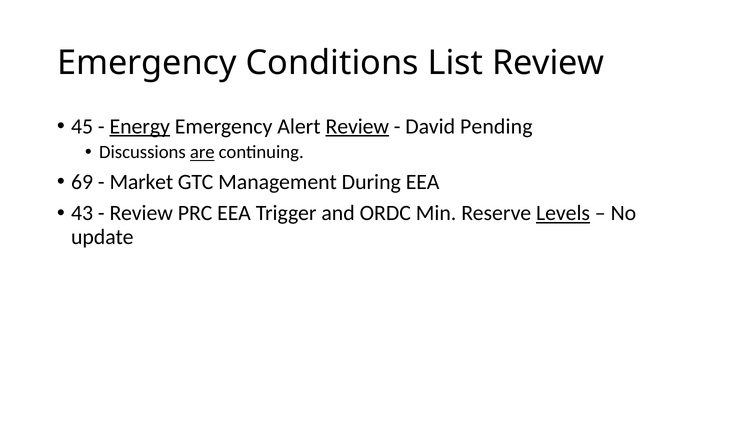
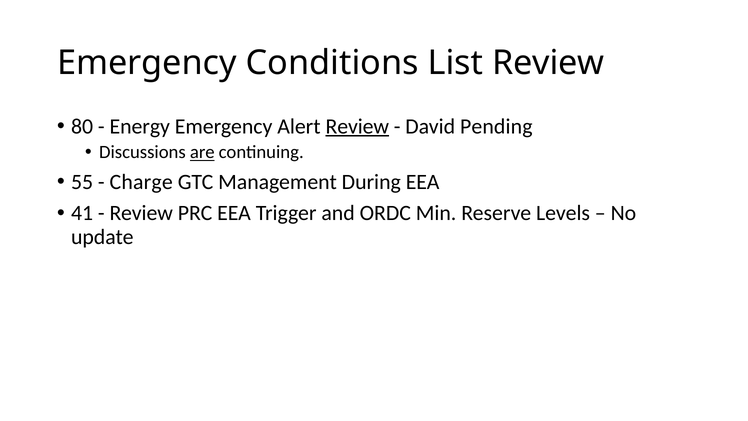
45: 45 -> 80
Energy underline: present -> none
69: 69 -> 55
Market: Market -> Charge
43: 43 -> 41
Levels underline: present -> none
